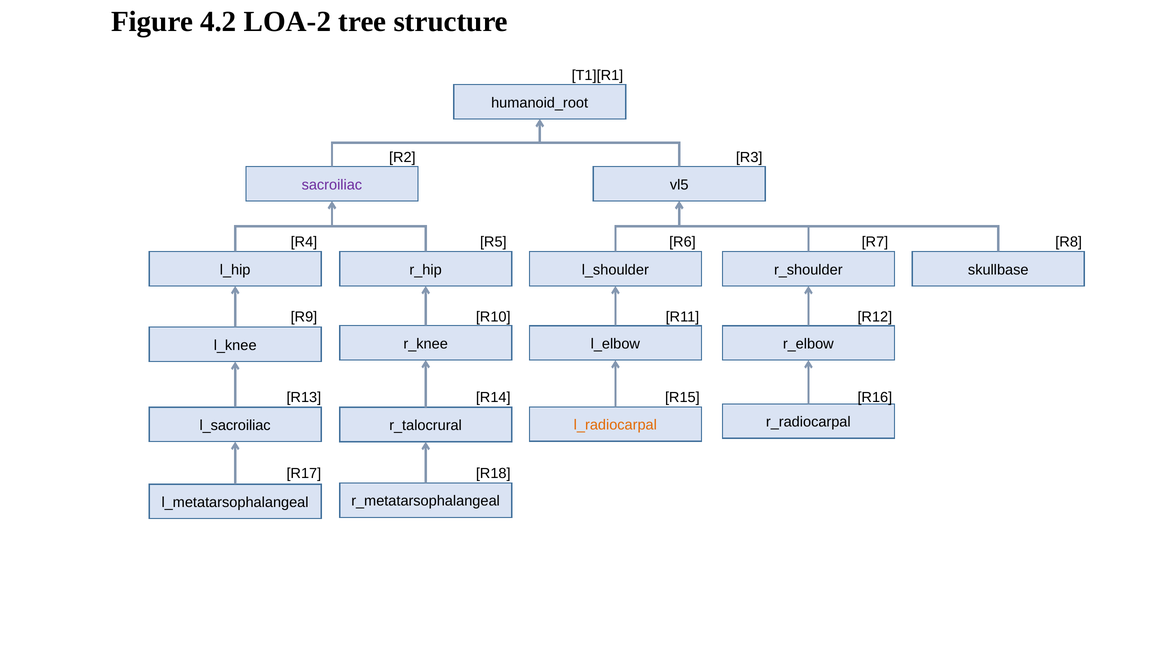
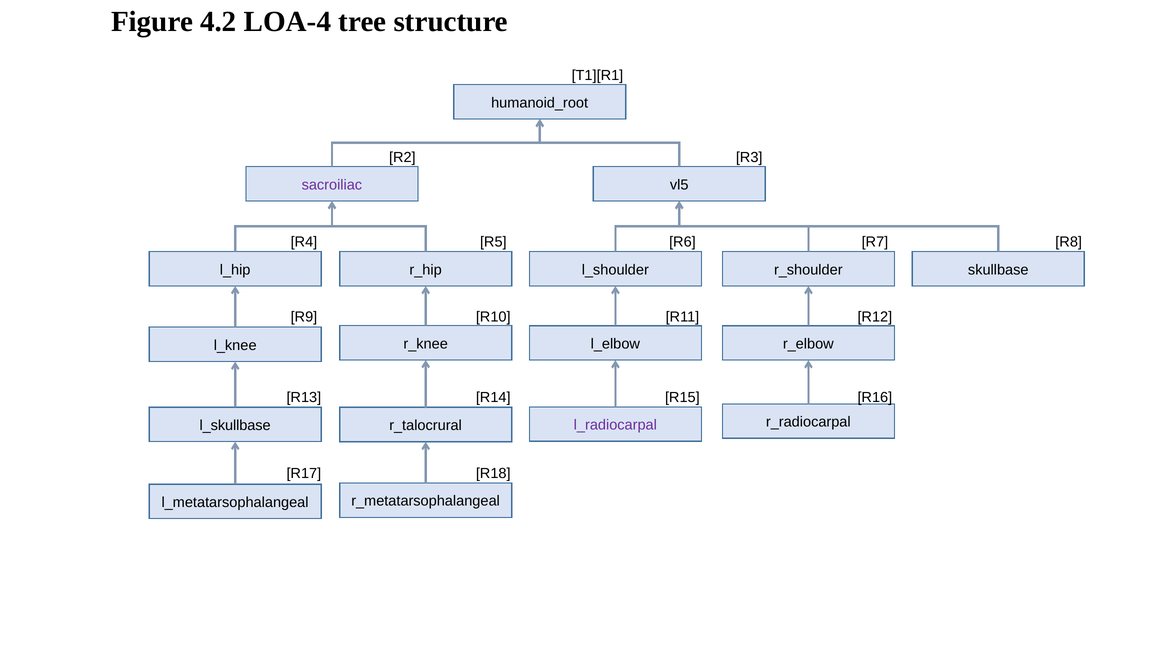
LOA-2: LOA-2 -> LOA-4
l_radiocarpal colour: orange -> purple
l_sacroiliac: l_sacroiliac -> l_skullbase
